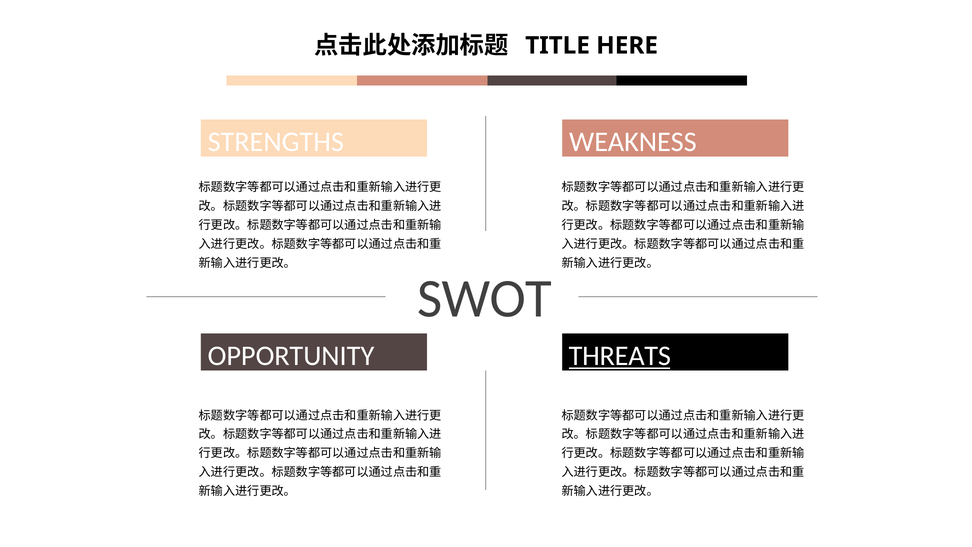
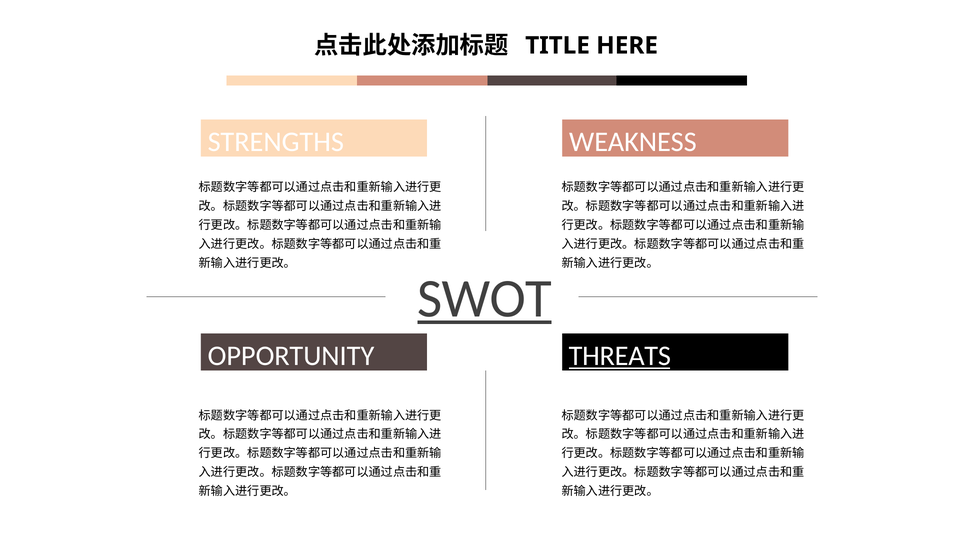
SWOT underline: none -> present
